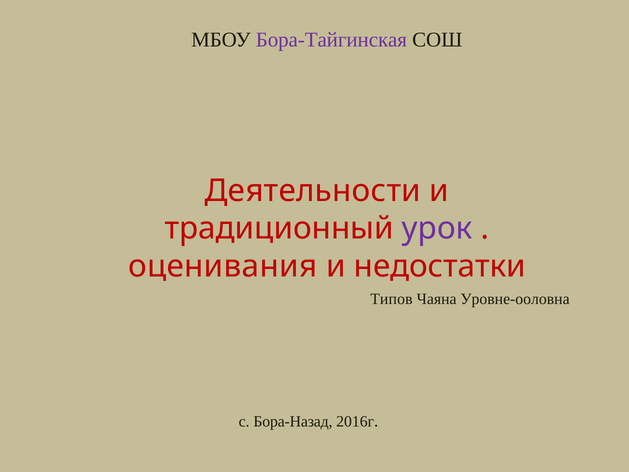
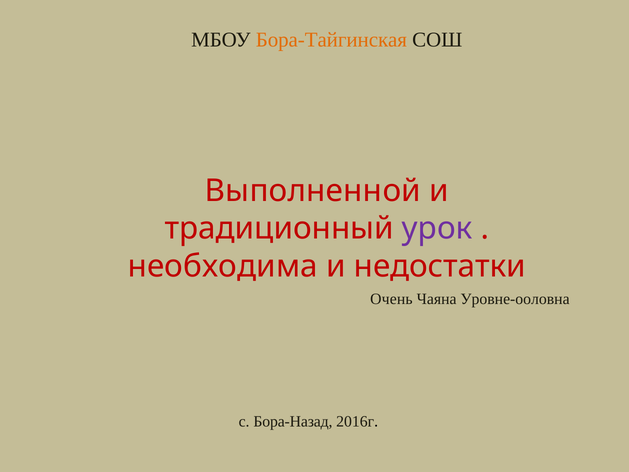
Бора-Тайгинская colour: purple -> orange
Деятельности: Деятельности -> Выполненной
оценивания: оценивания -> необходима
Типов: Типов -> Очень
